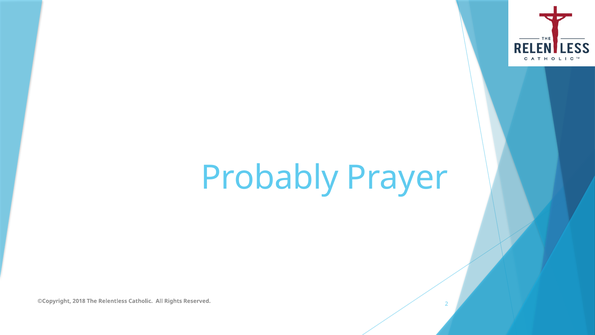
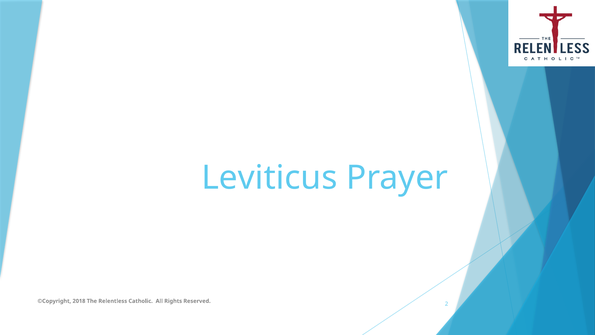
Probably: Probably -> Leviticus
